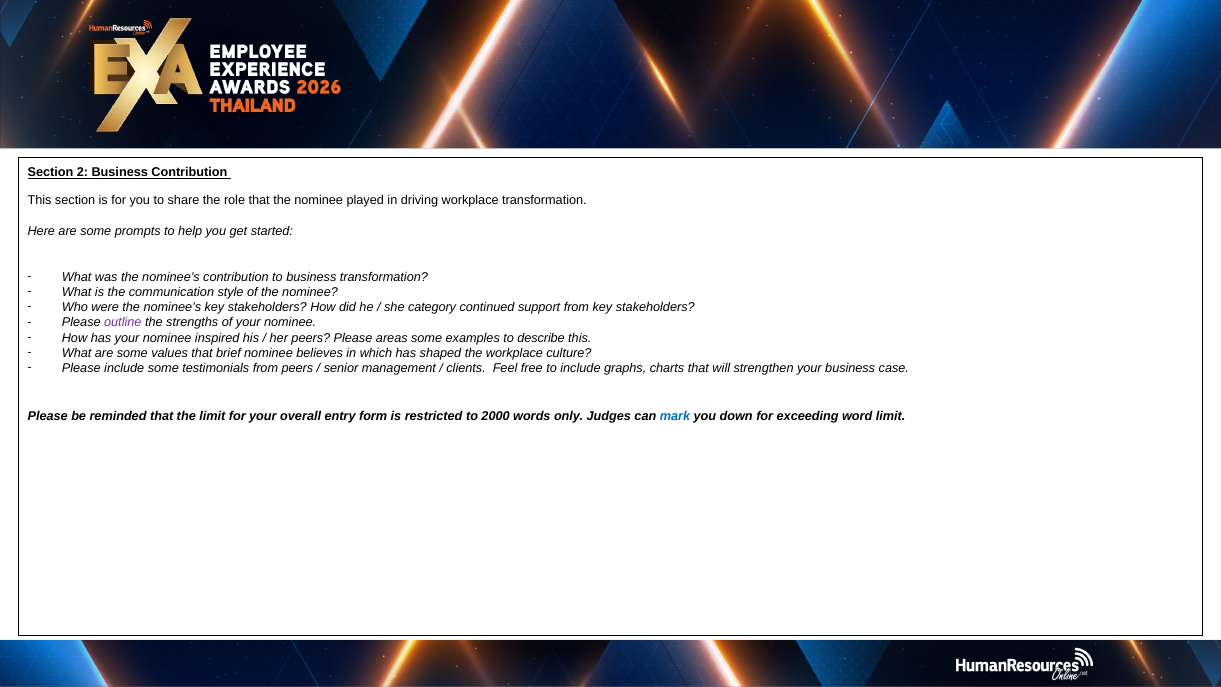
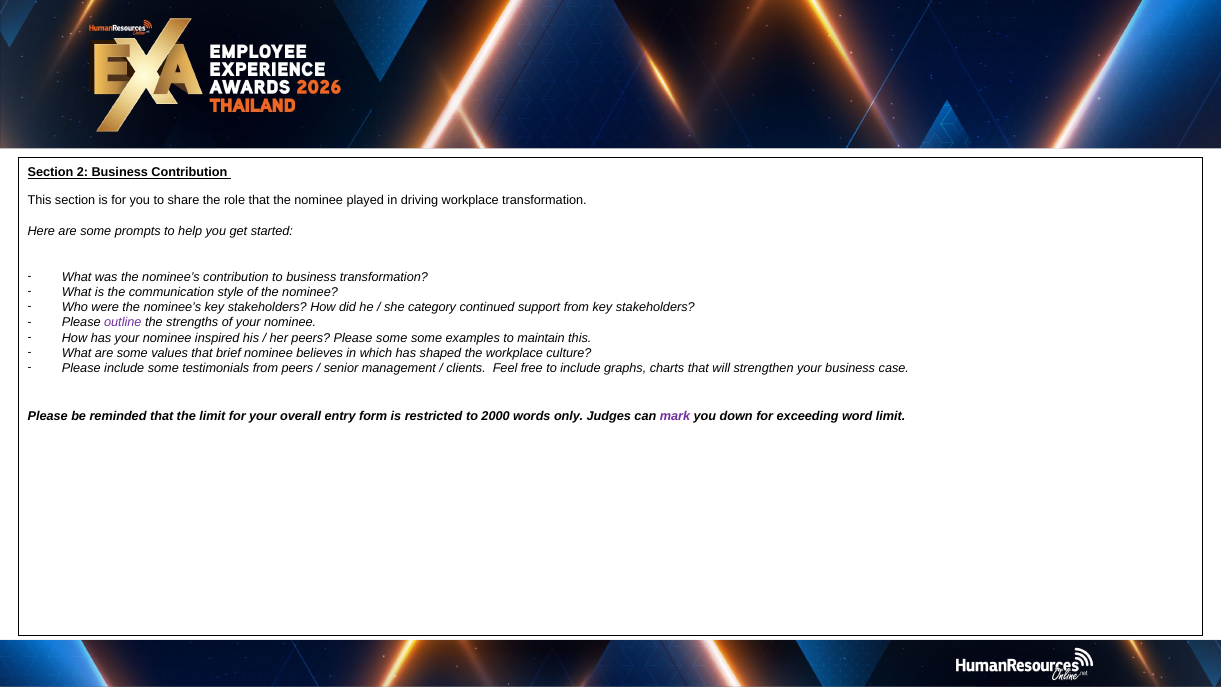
Please areas: areas -> some
describe: describe -> maintain
mark colour: blue -> purple
